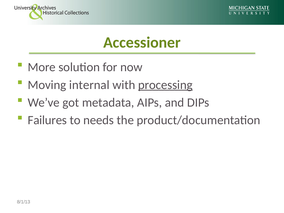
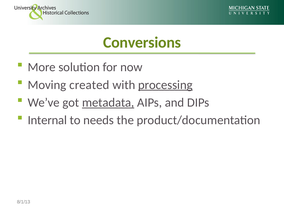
Accessioner: Accessioner -> Conversions
internal: internal -> created
metadata underline: none -> present
Failures: Failures -> Internal
